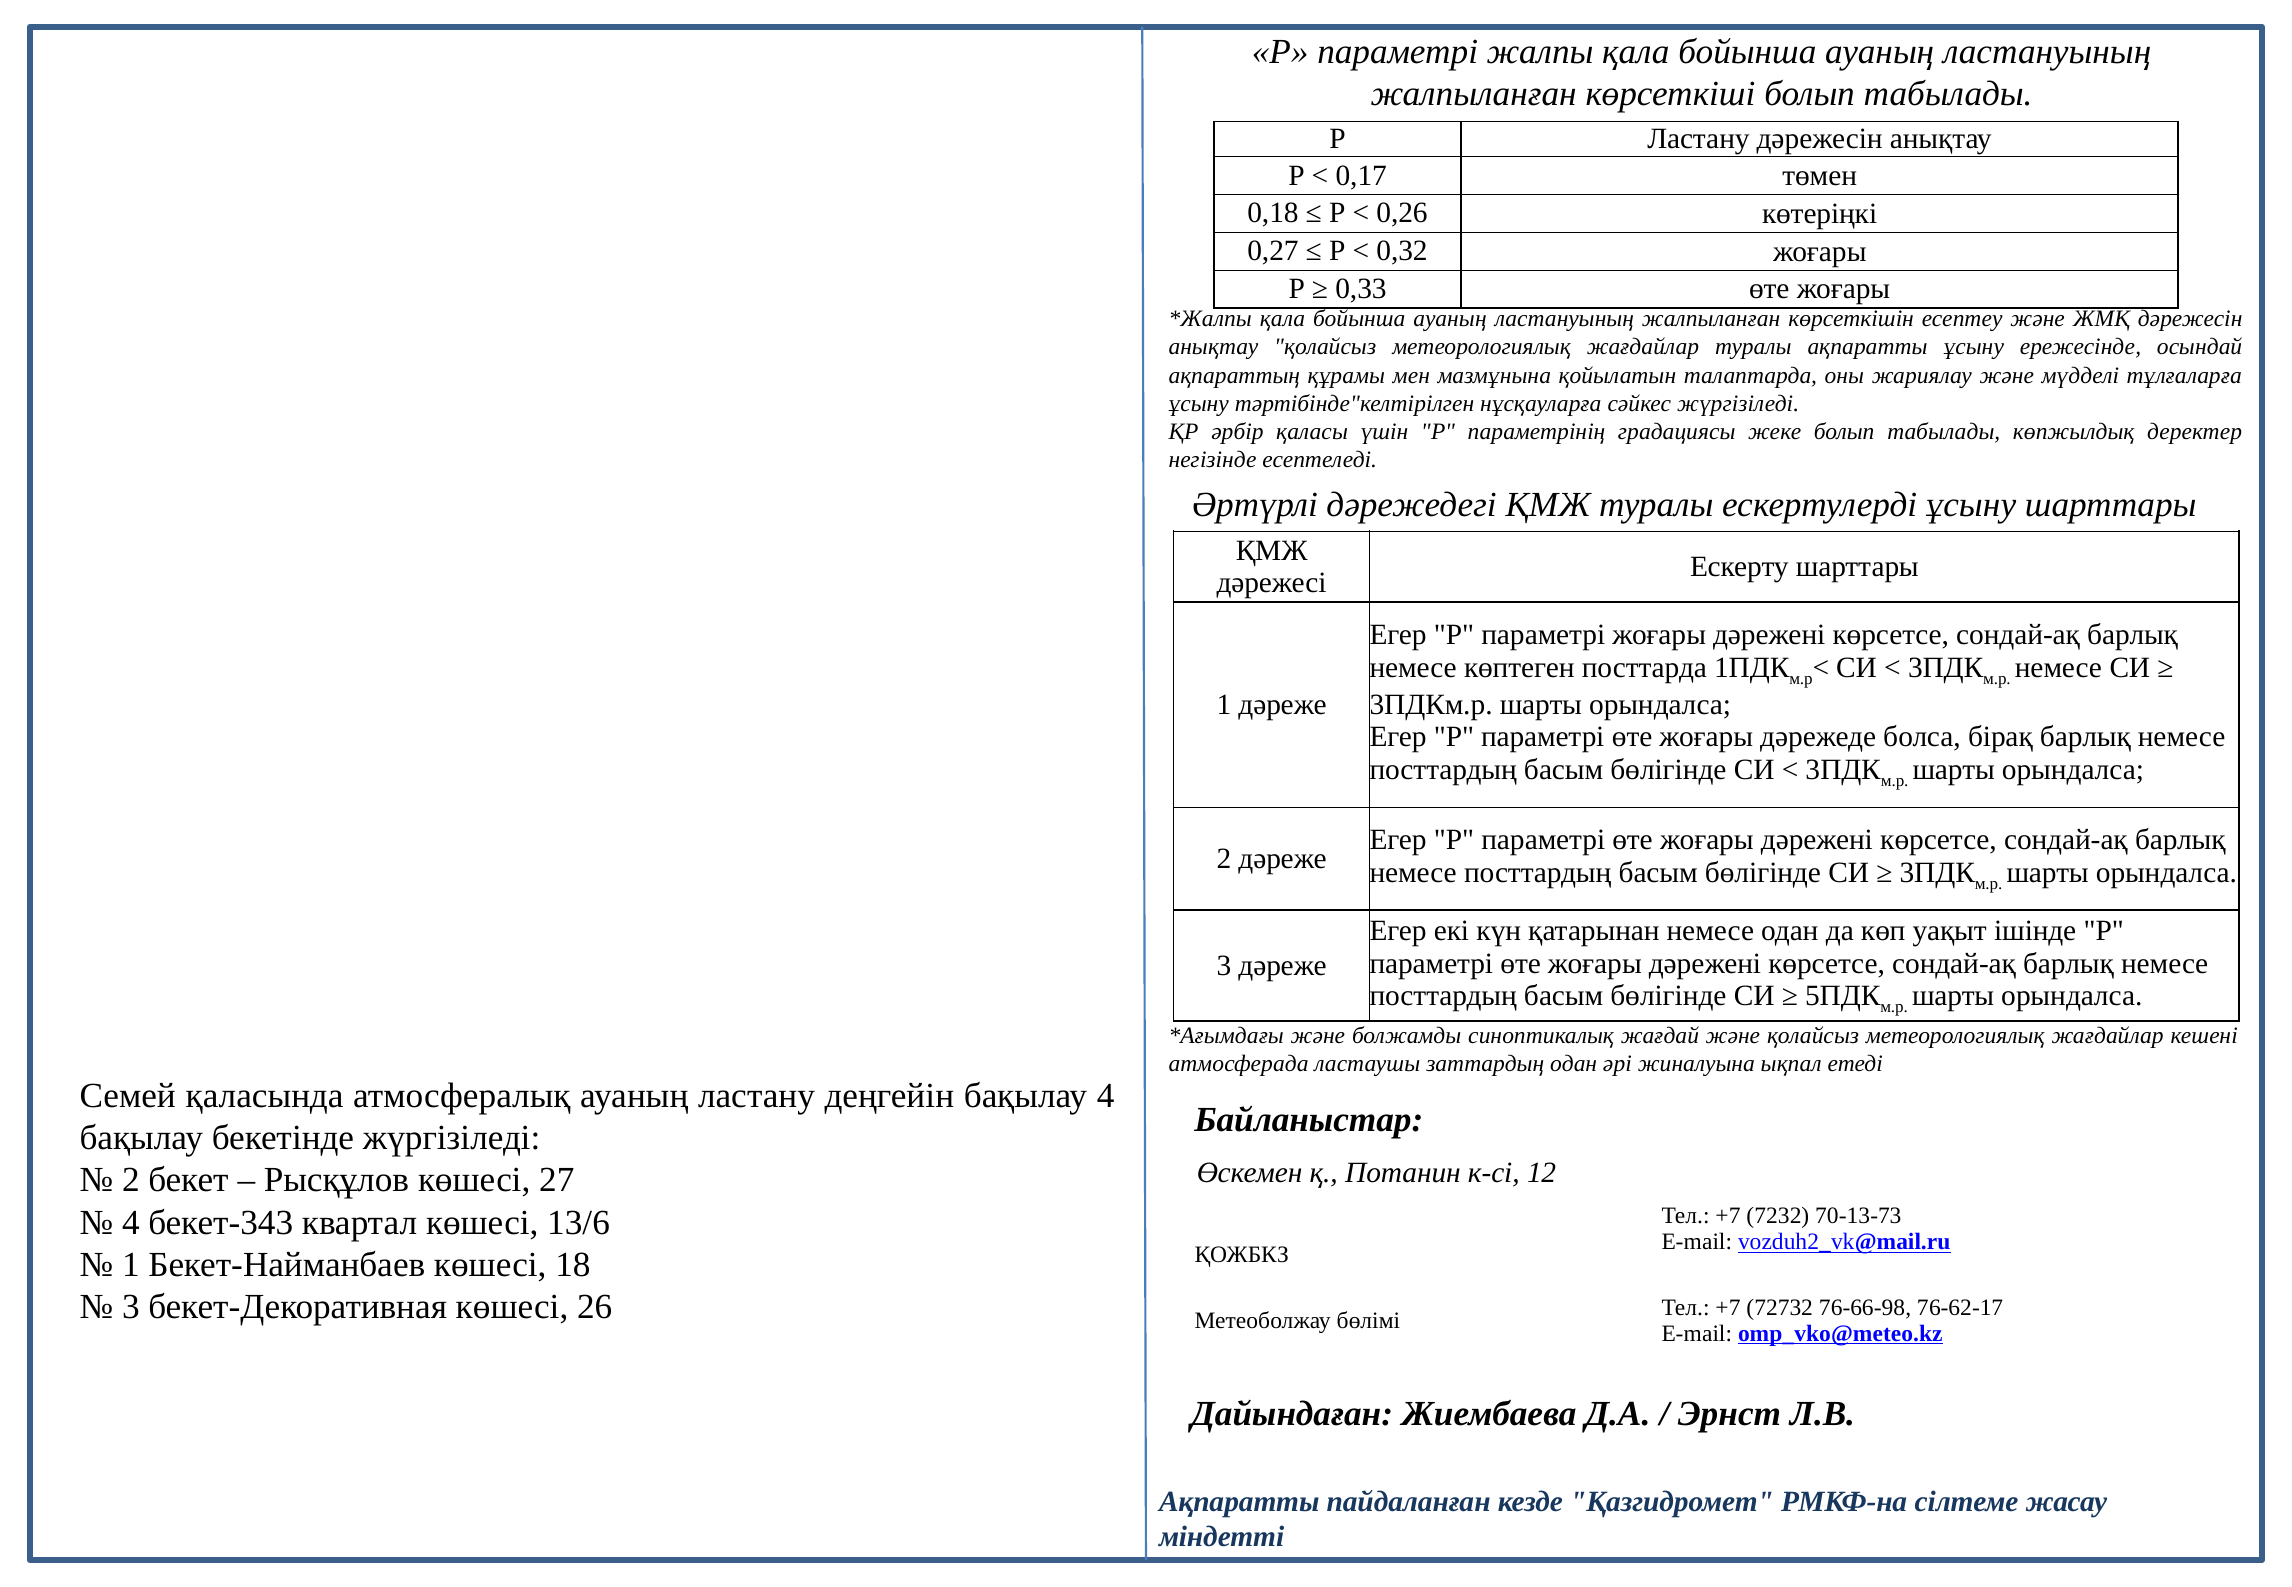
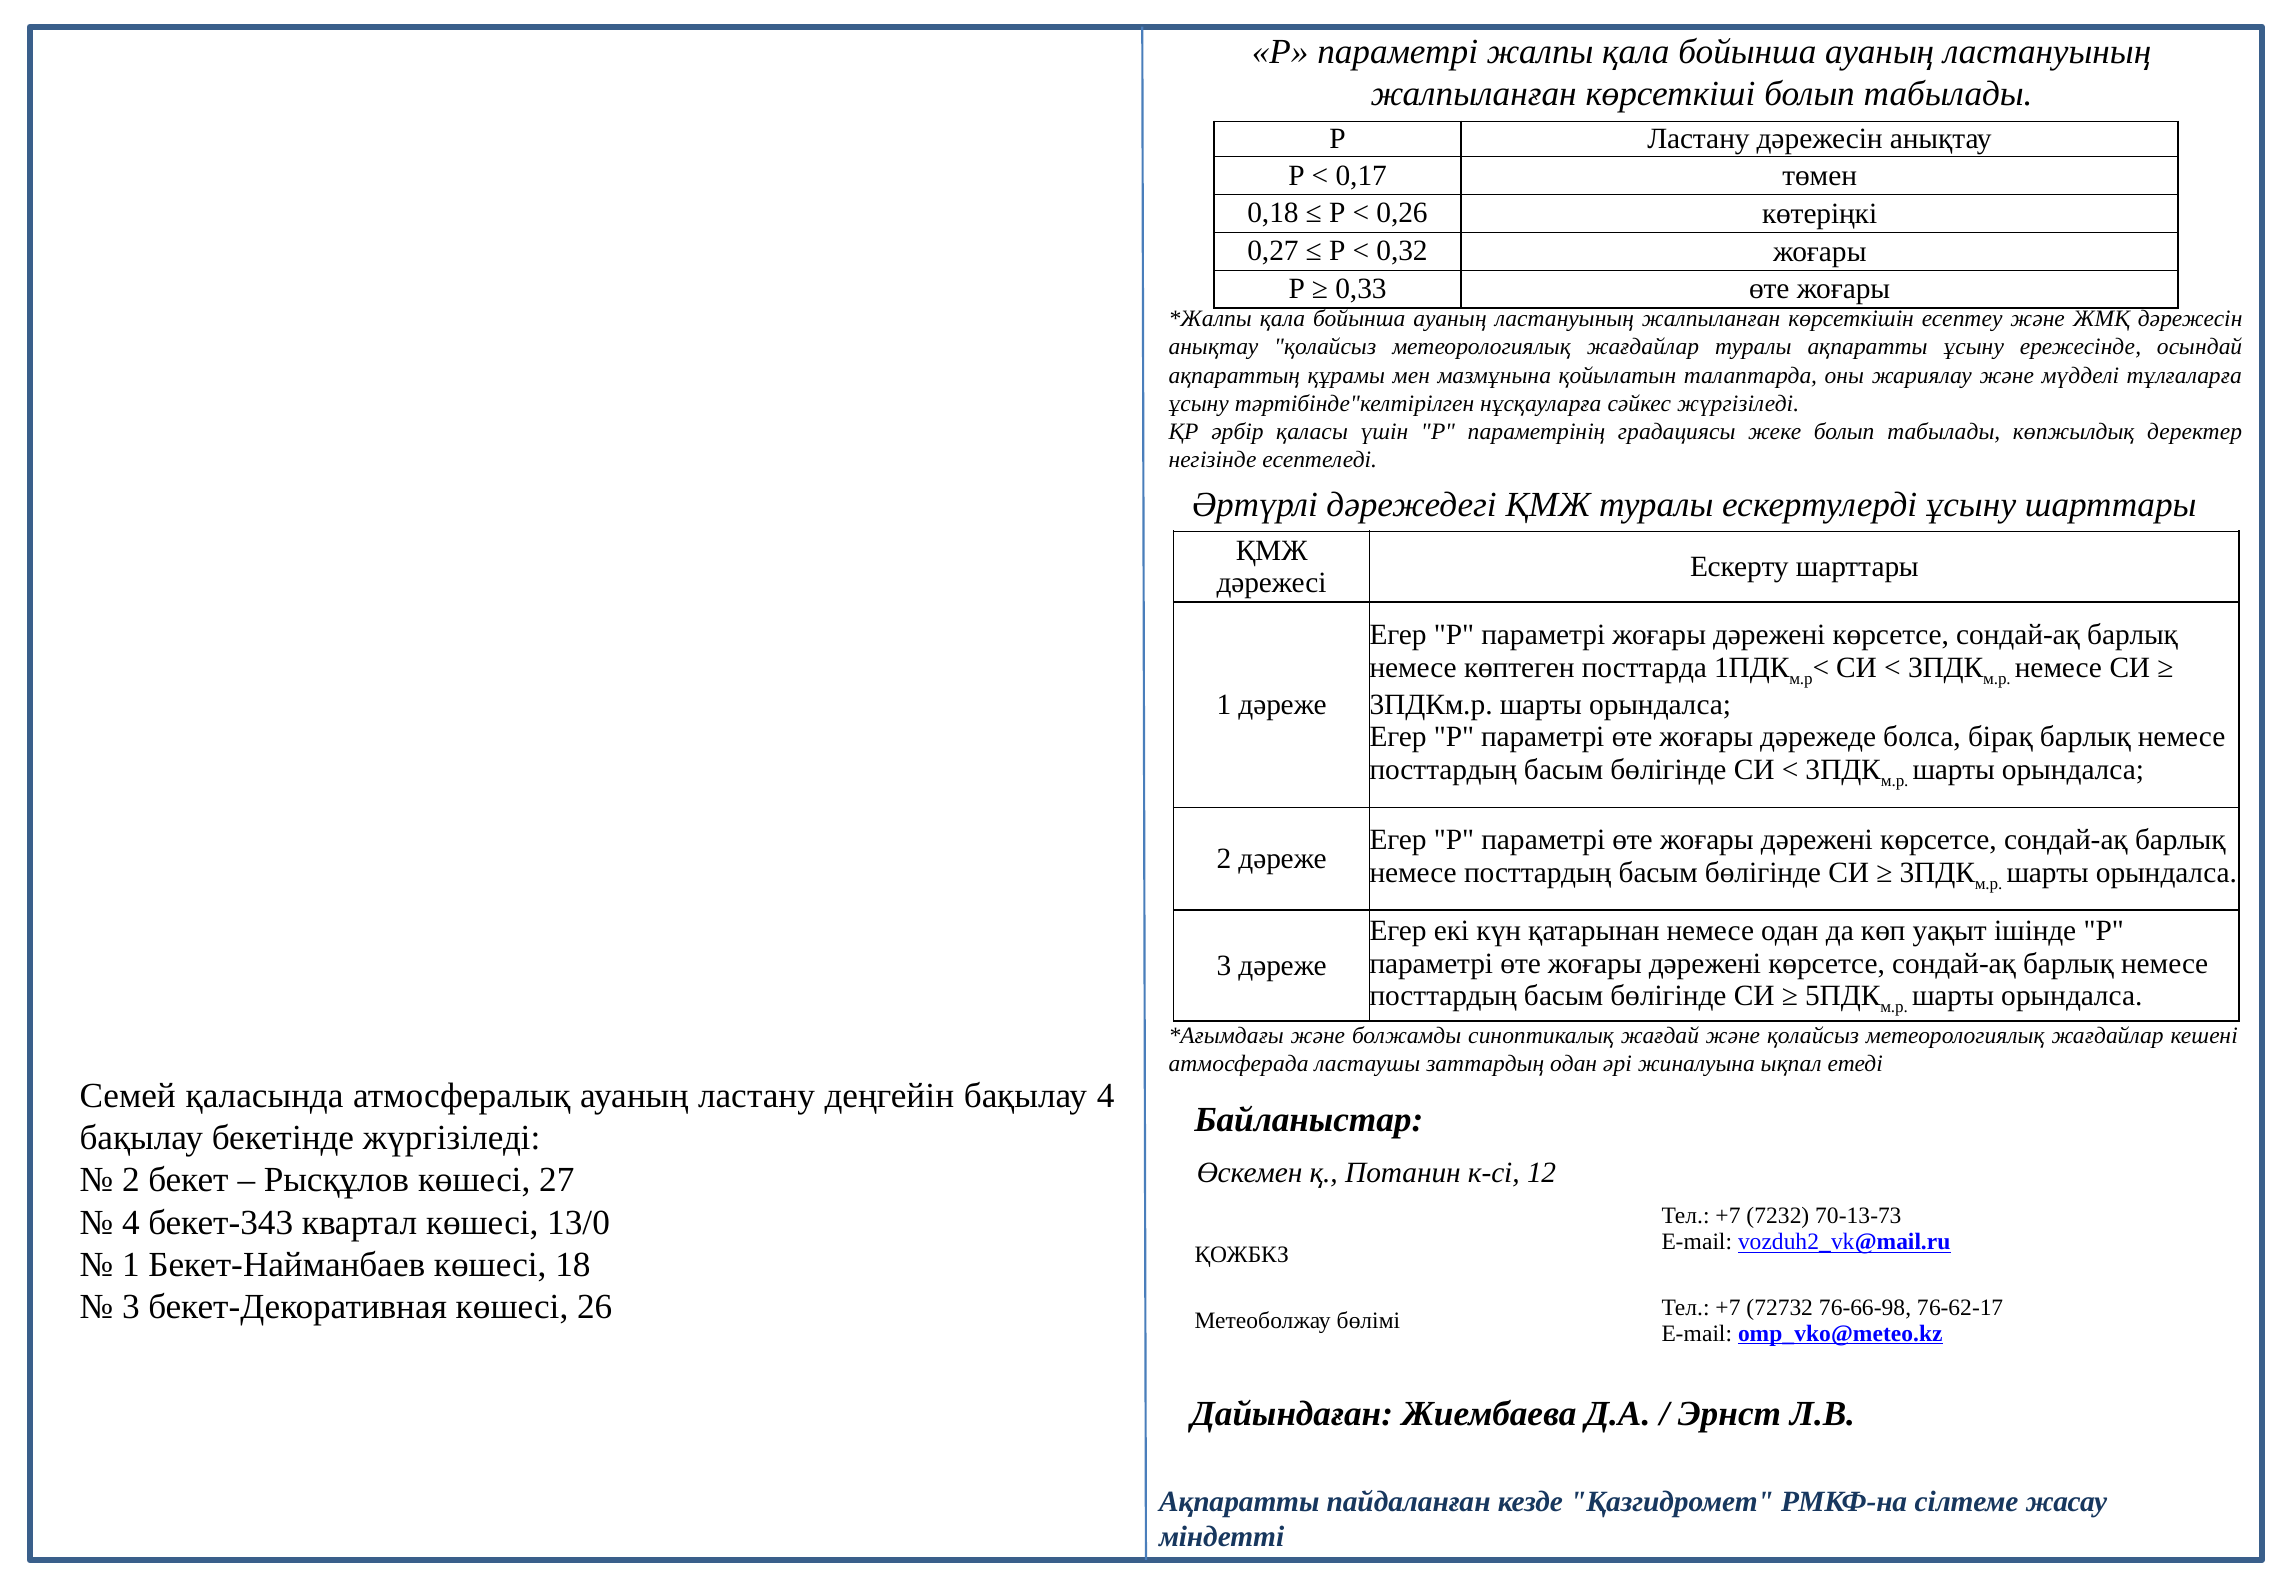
13/6: 13/6 -> 13/0
